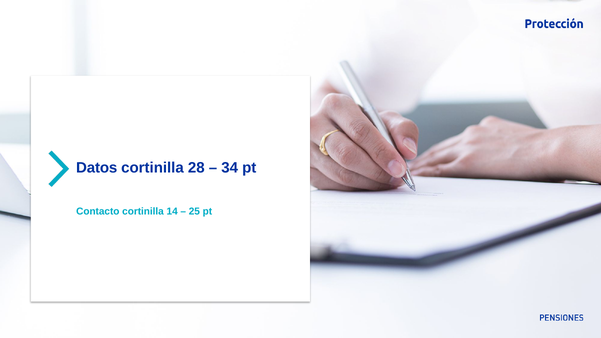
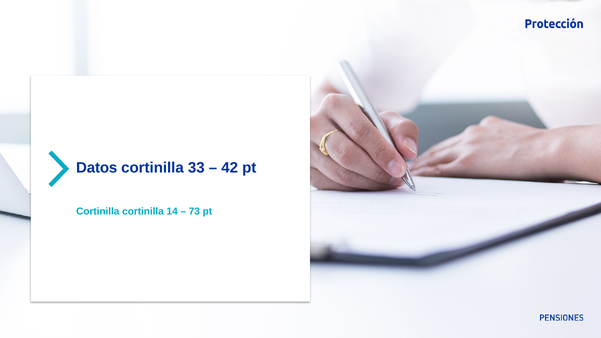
28: 28 -> 33
34: 34 -> 42
Contacto at (98, 212): Contacto -> Cortinilla
25: 25 -> 73
